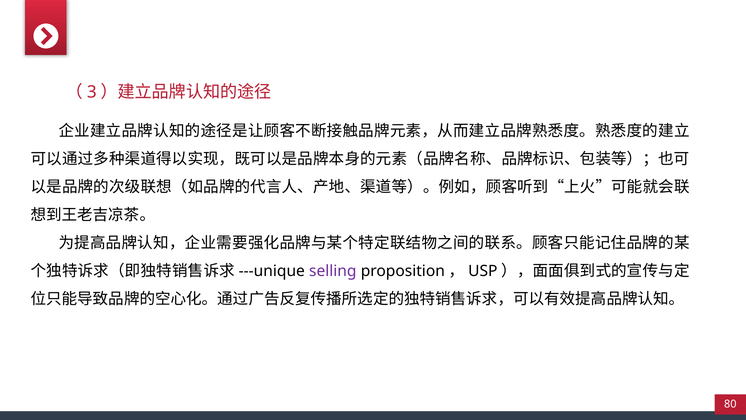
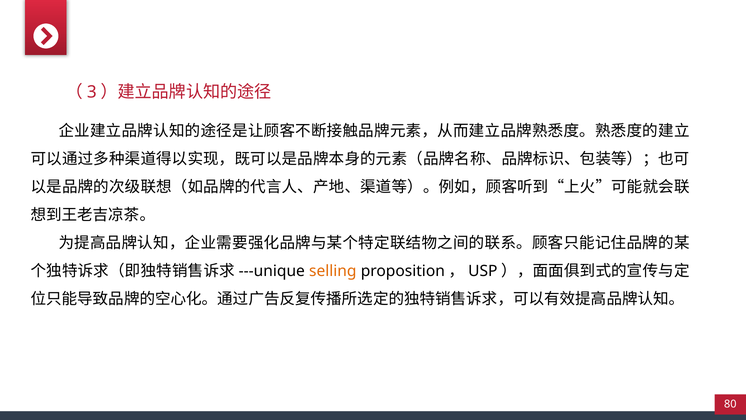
selling colour: purple -> orange
